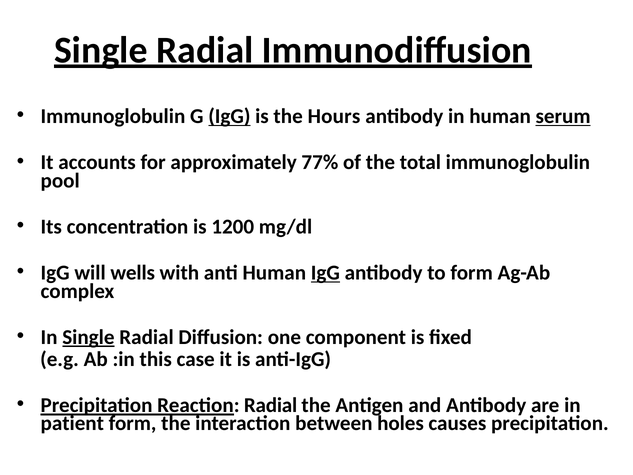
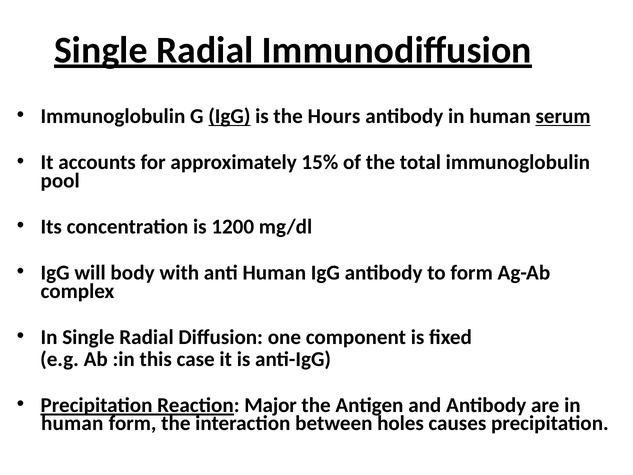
77%: 77% -> 15%
wells: wells -> body
IgG at (325, 273) underline: present -> none
Single at (88, 337) underline: present -> none
Reaction Radial: Radial -> Major
patient at (72, 423): patient -> human
